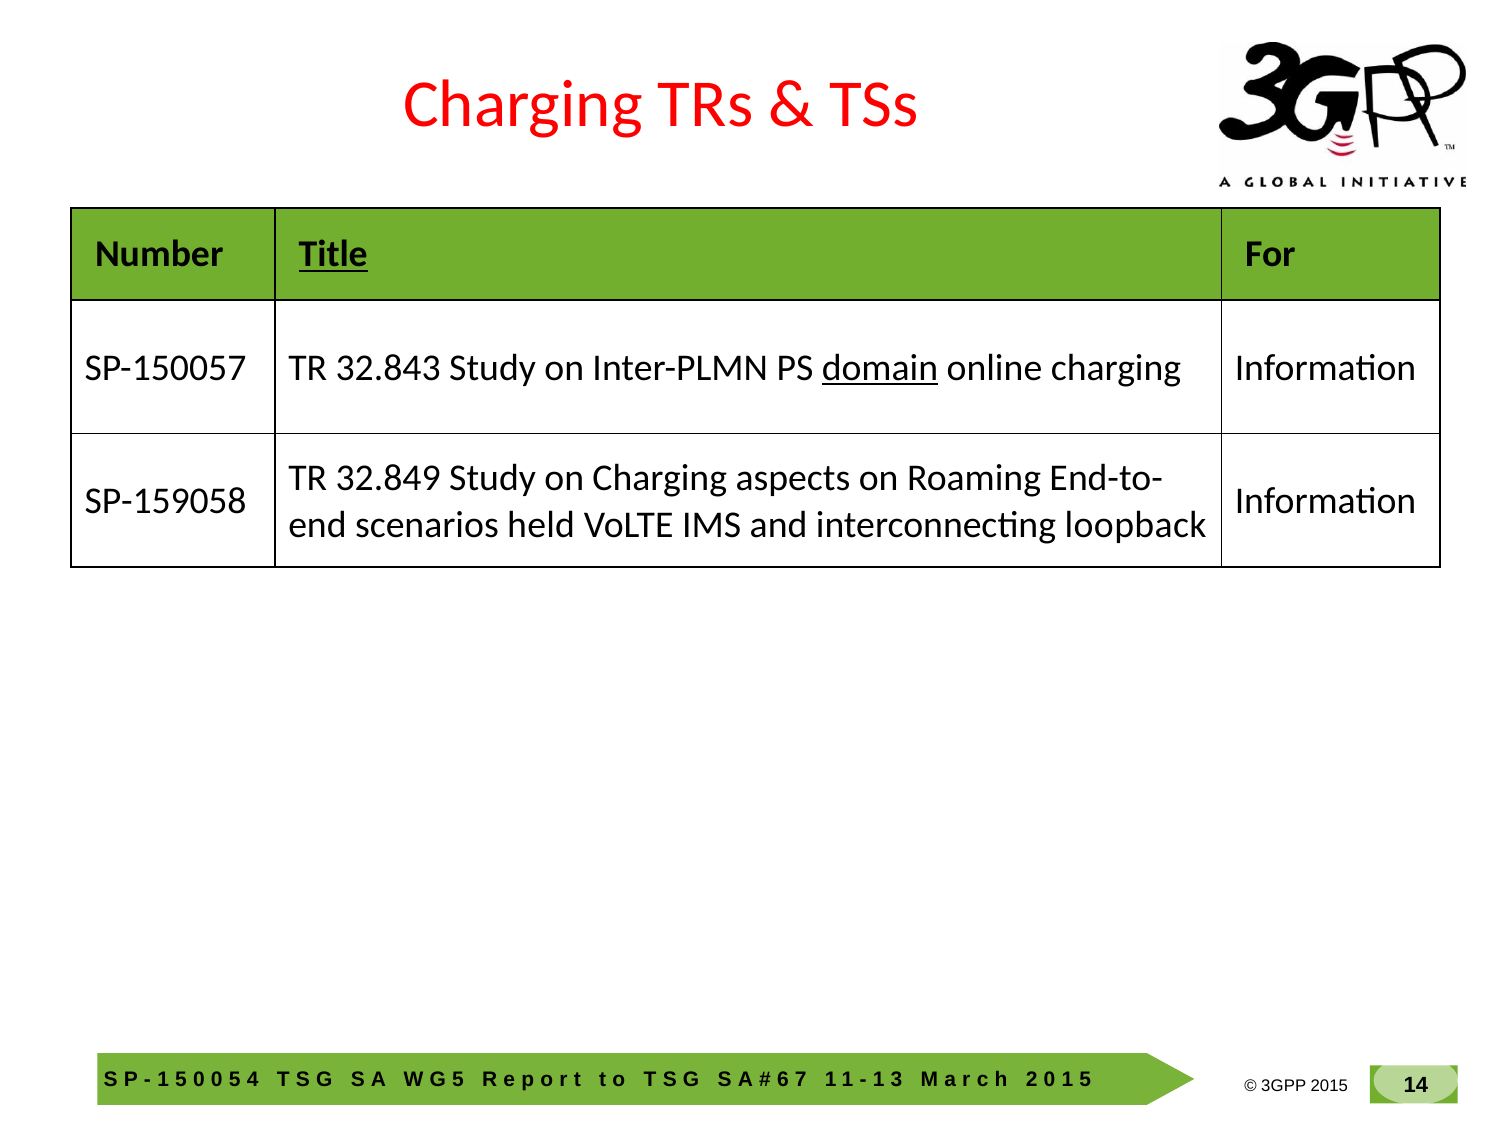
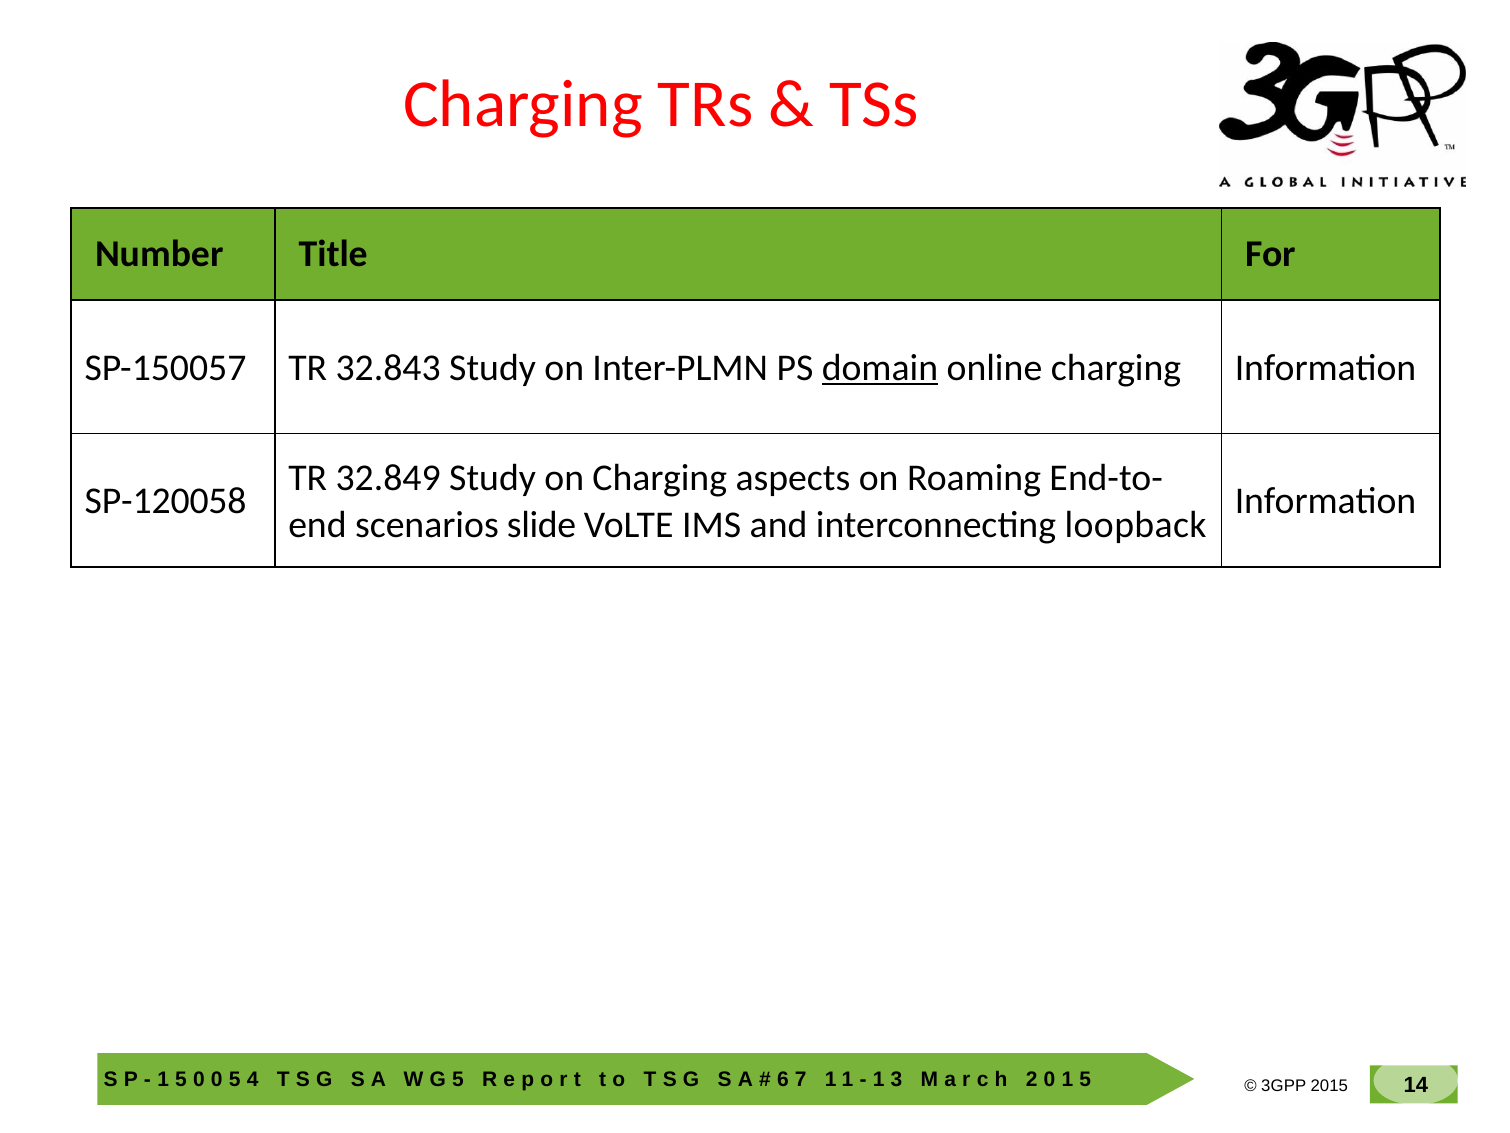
Title underline: present -> none
SP-159058: SP-159058 -> SP-120058
held: held -> slide
